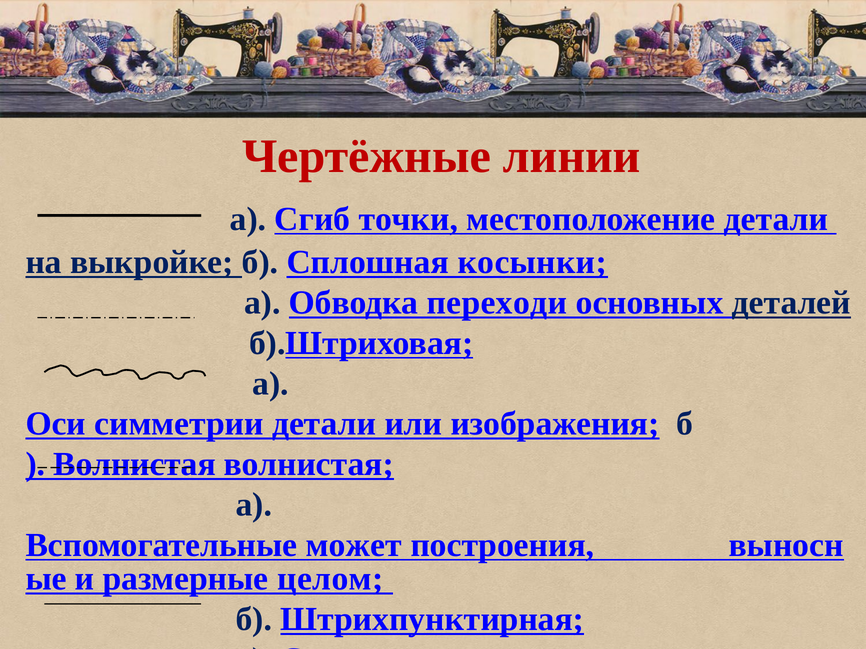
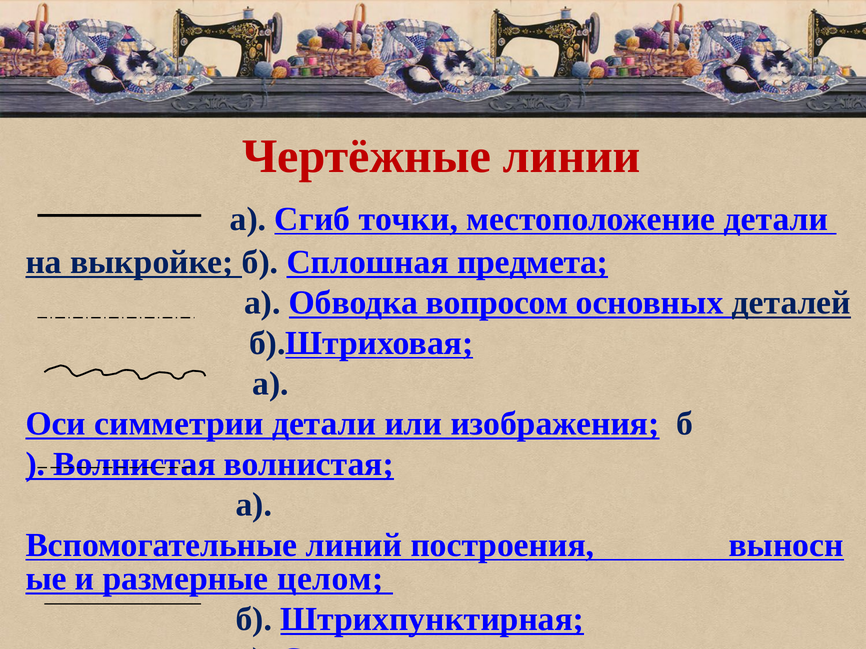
косынки: косынки -> предмета
переходи: переходи -> вопросом
может: может -> линий
